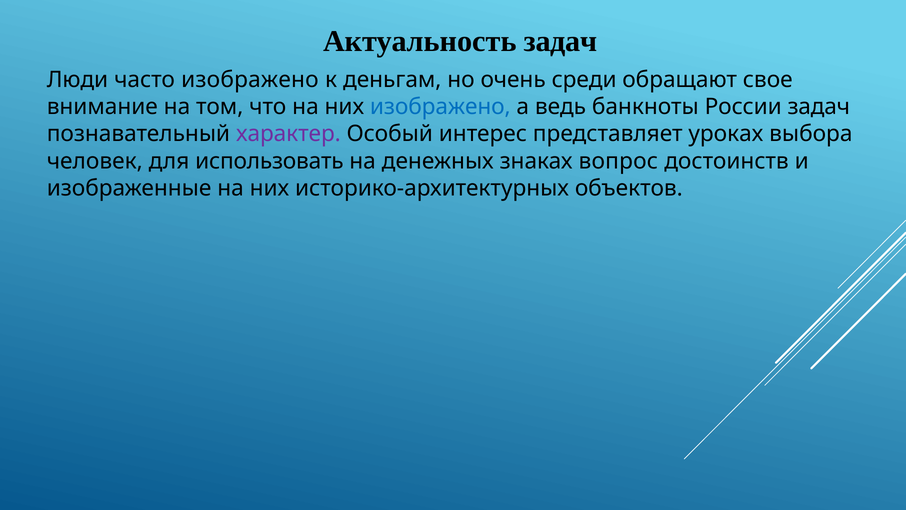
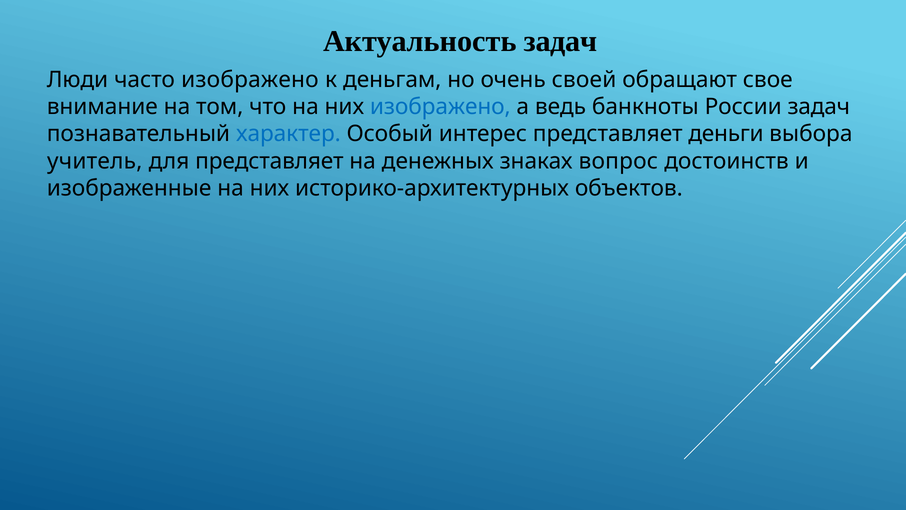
среди: среди -> своей
характер colour: purple -> blue
уроках: уроках -> деньги
человек: человек -> учитель
для использовать: использовать -> представляет
